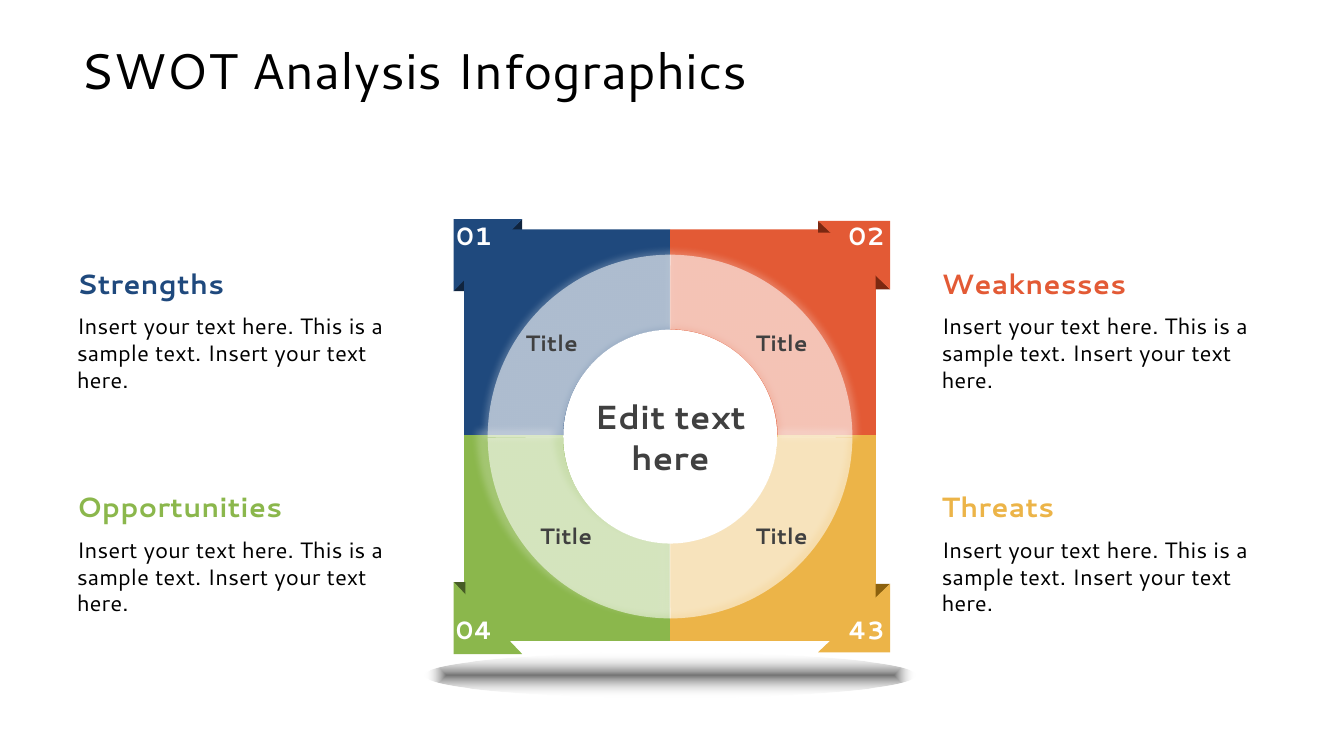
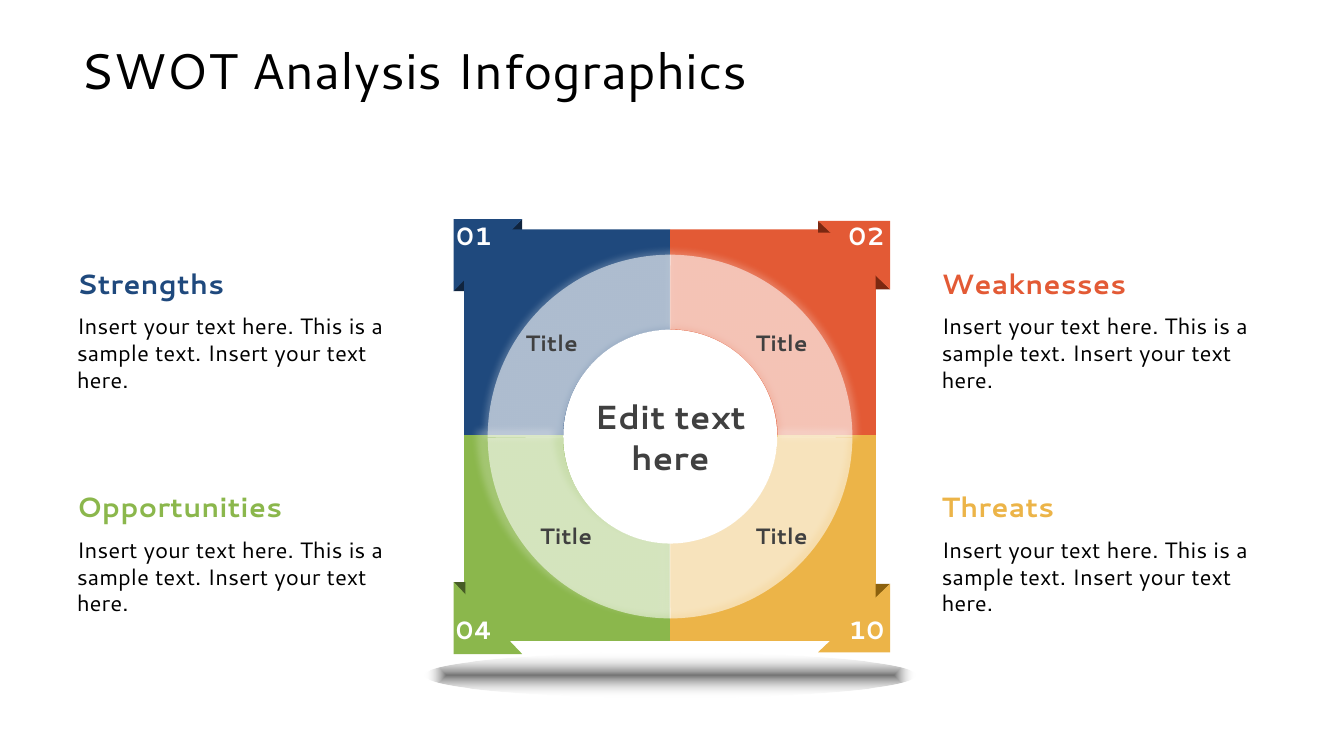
43: 43 -> 10
